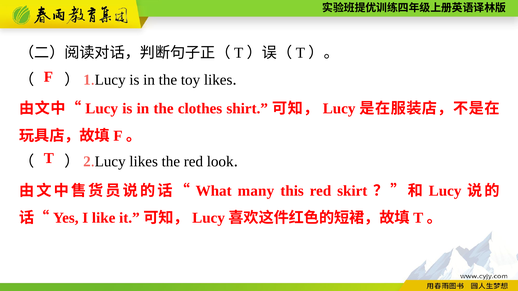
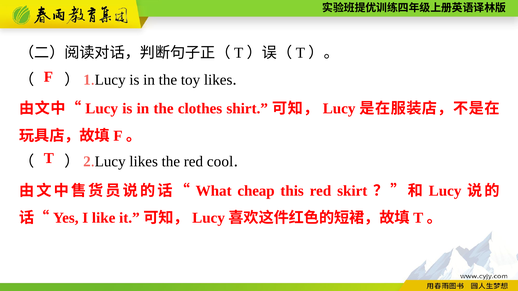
look: look -> cool
many: many -> cheap
